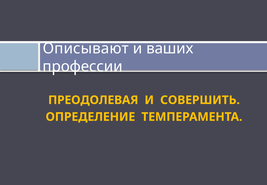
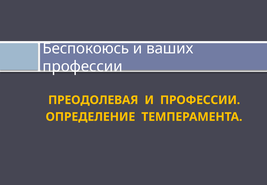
Описывают: Описывают -> Беспокоюсь
И СОВЕРШИТЬ: СОВЕРШИТЬ -> ПРОФЕССИИ
